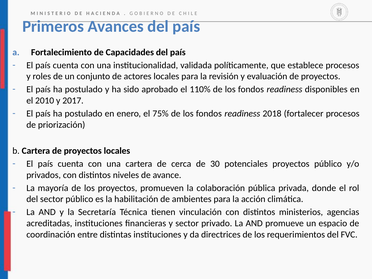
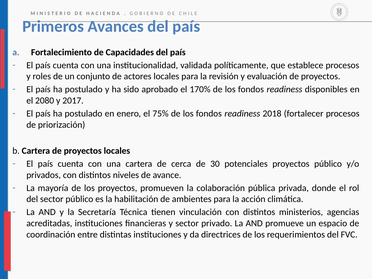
110%: 110% -> 170%
2010: 2010 -> 2080
